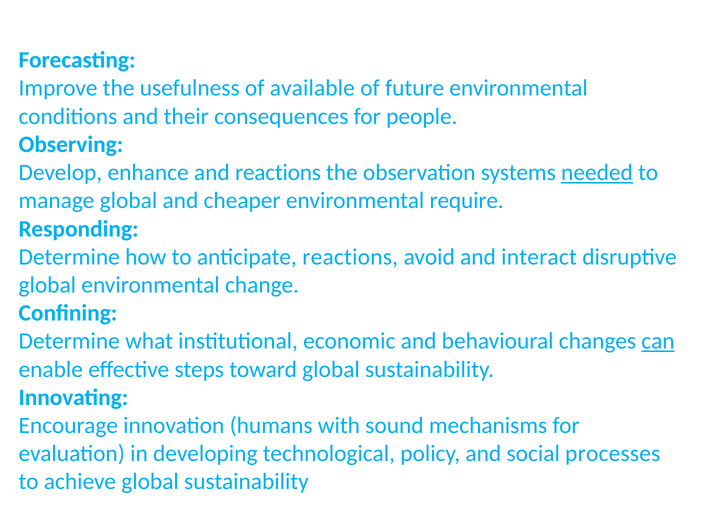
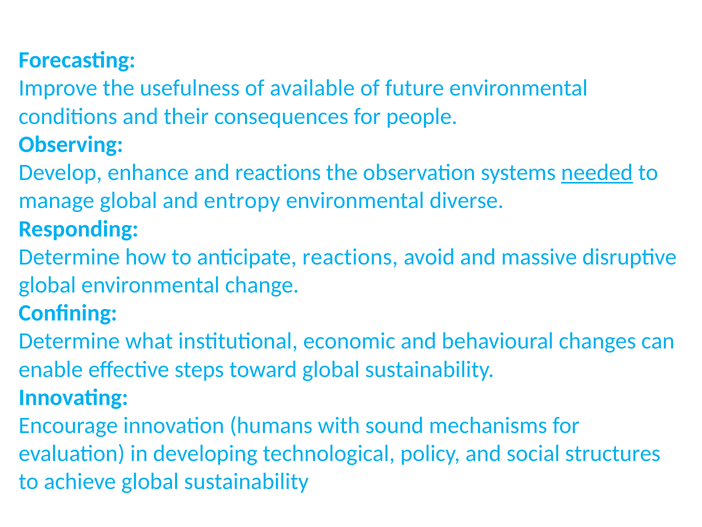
cheaper: cheaper -> entropy
require: require -> diverse
interact: interact -> massive
can underline: present -> none
processes: processes -> structures
